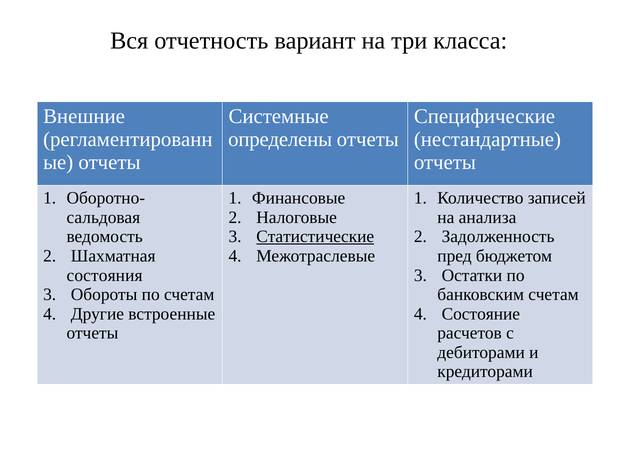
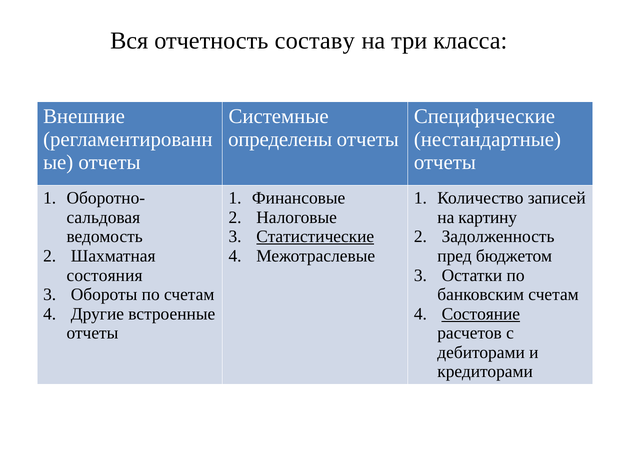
вариант: вариант -> составу
анализа: анализа -> картину
Состояние underline: none -> present
